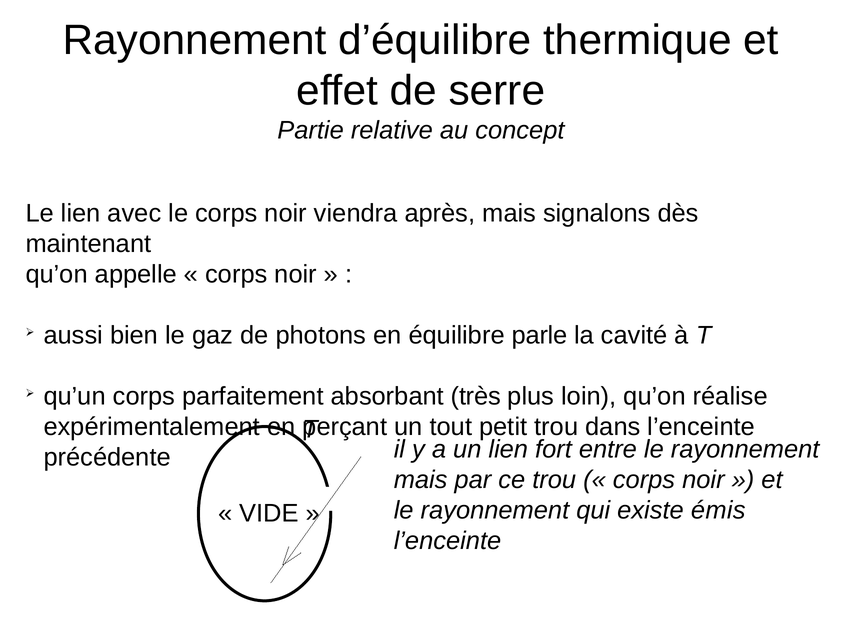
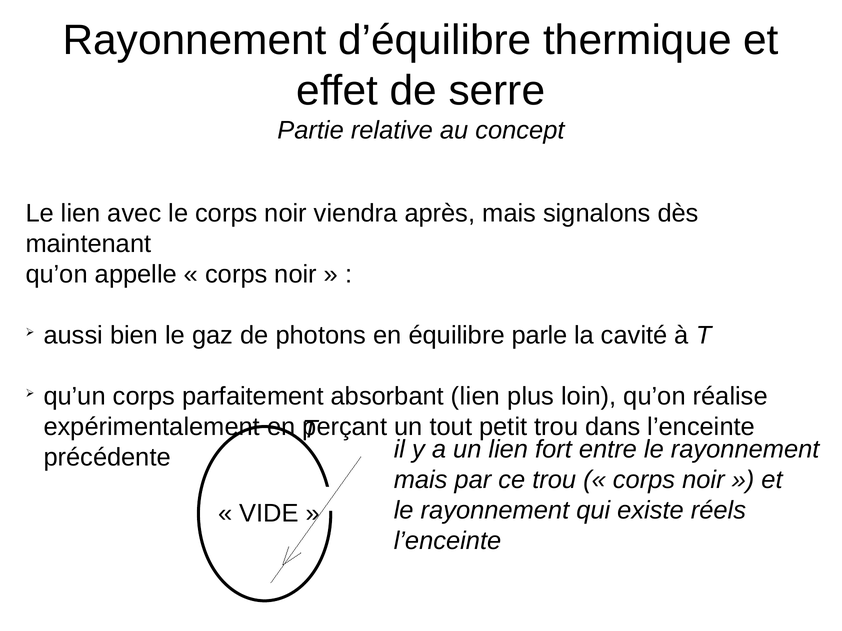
absorbant très: très -> lien
émis: émis -> réels
